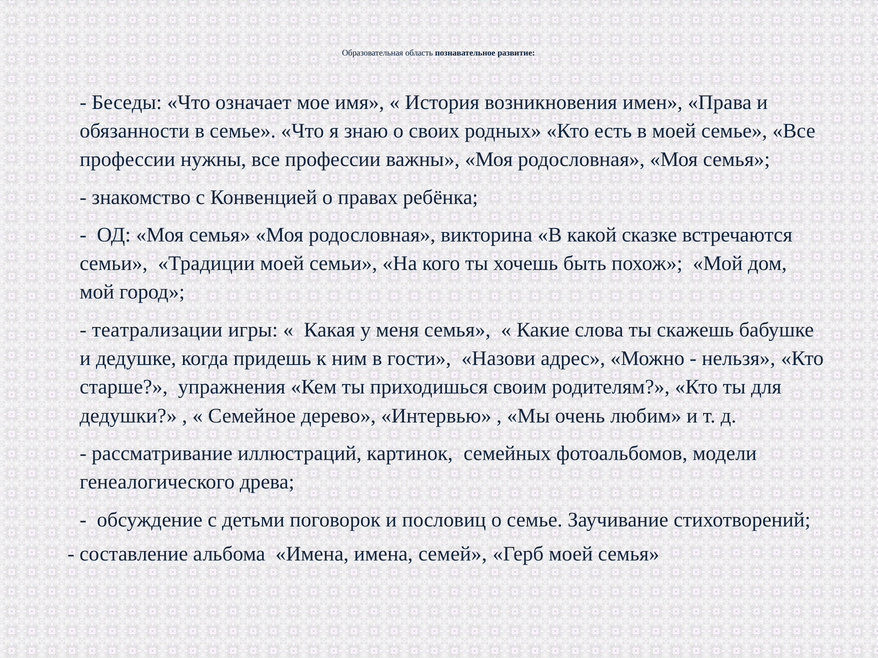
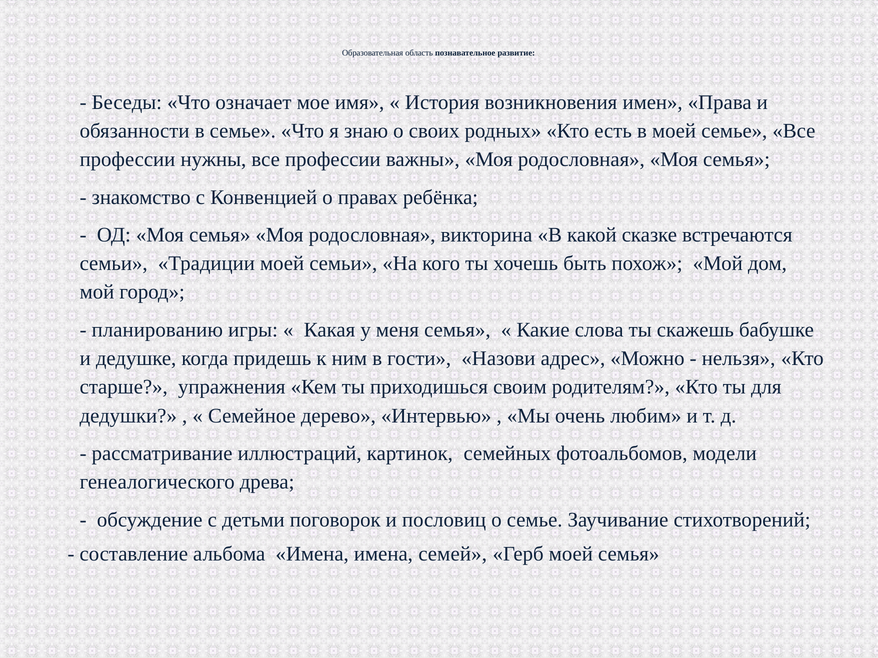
театрализации: театрализации -> планированию
